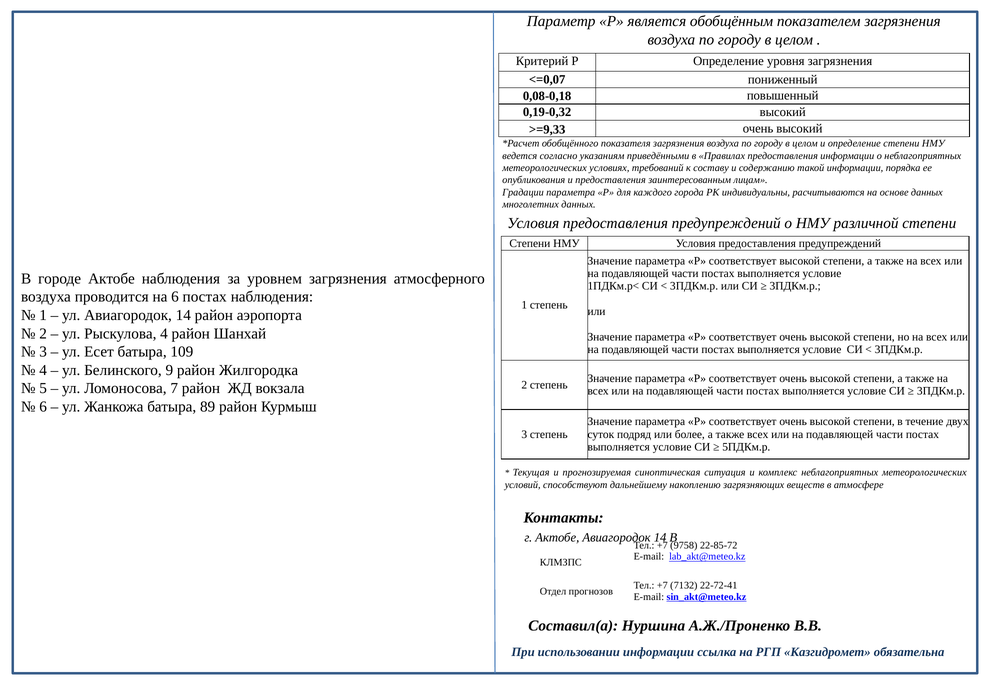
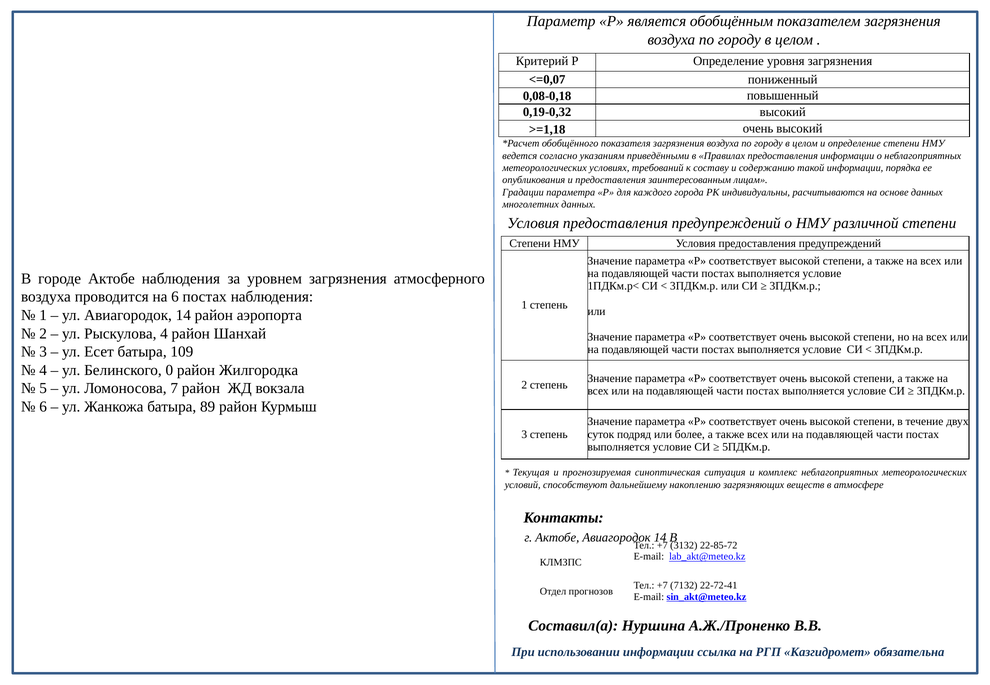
>=9,33: >=9,33 -> >=1,18
9: 9 -> 0
9758: 9758 -> 3132
